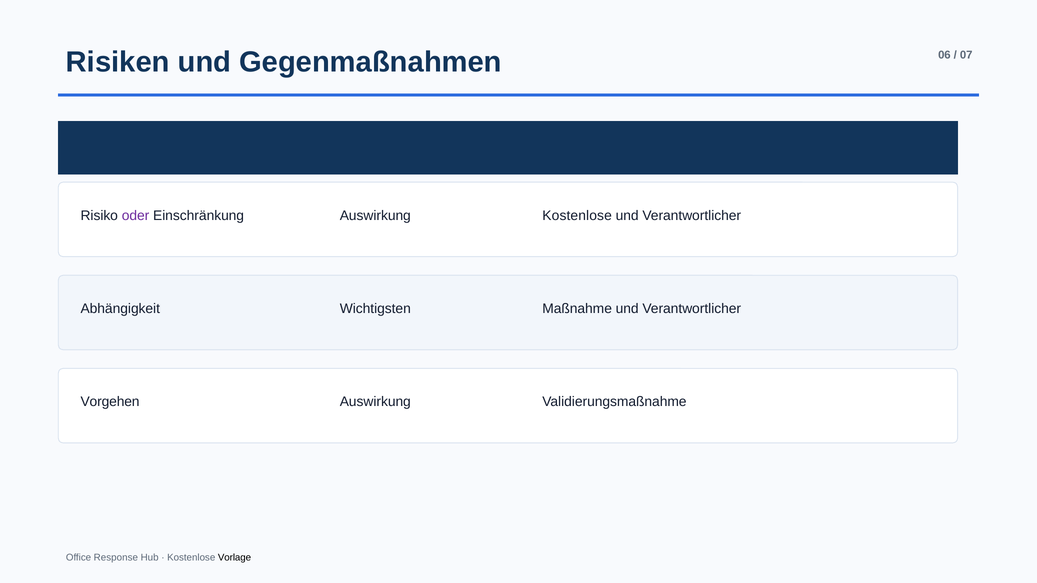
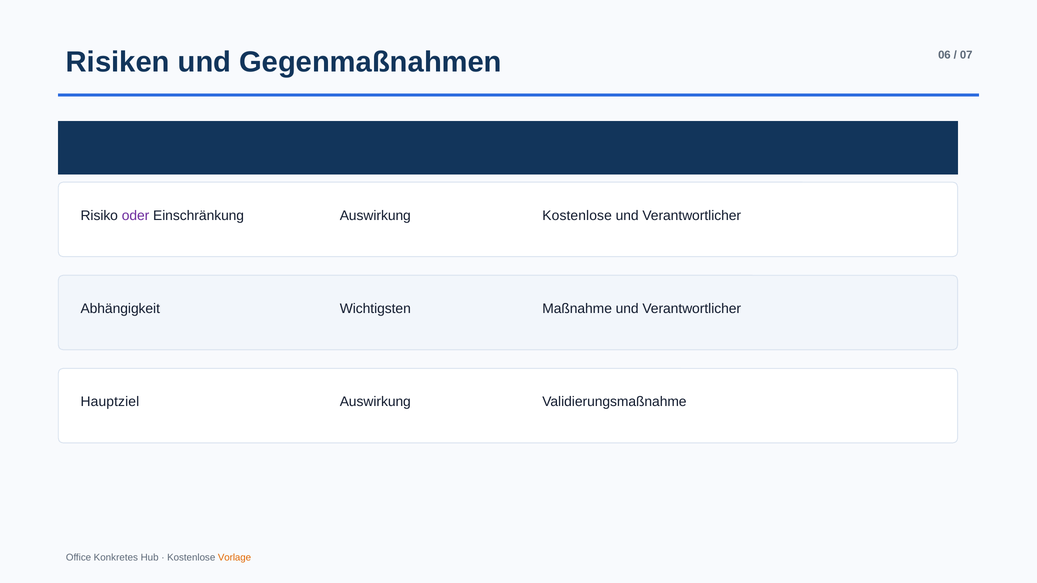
Vorgehen: Vorgehen -> Hauptziel
Office Response: Response -> Konkretes
Vorlage colour: black -> orange
